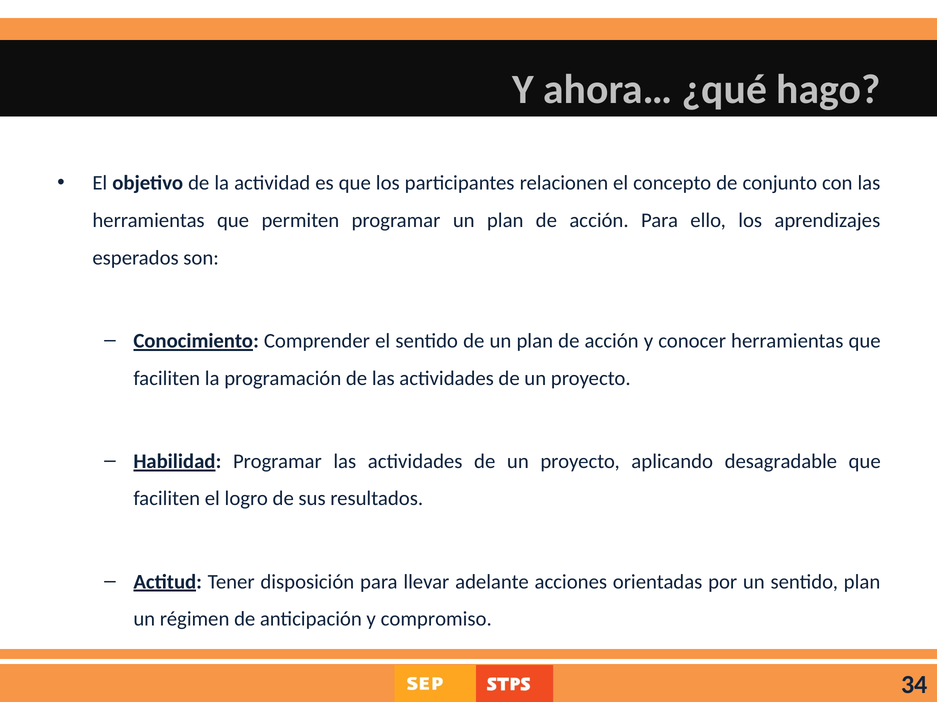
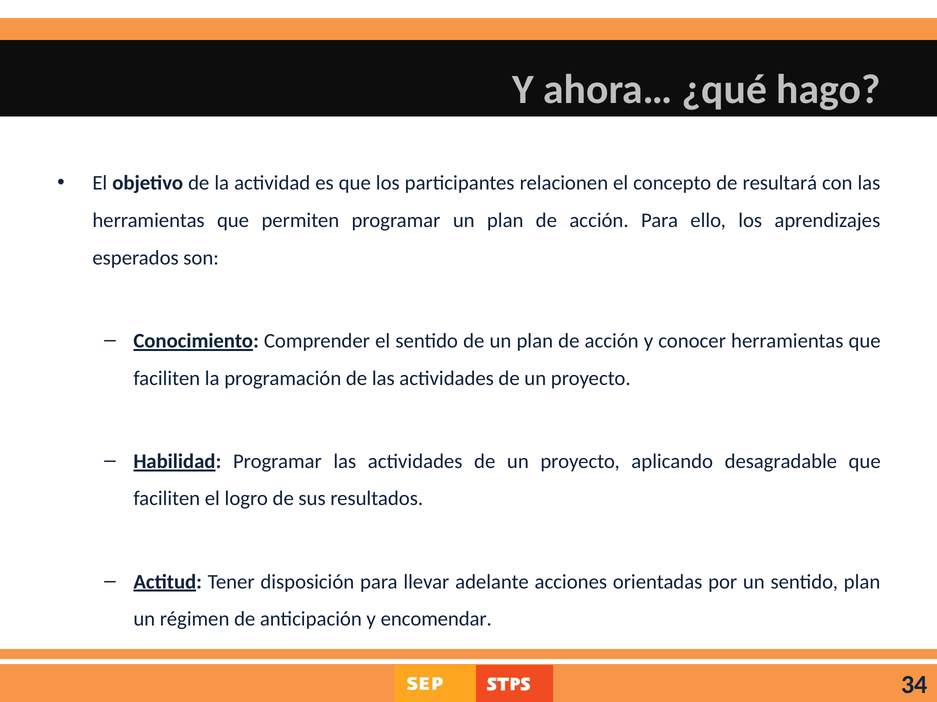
conjunto: conjunto -> resultará
compromiso: compromiso -> encomendar
